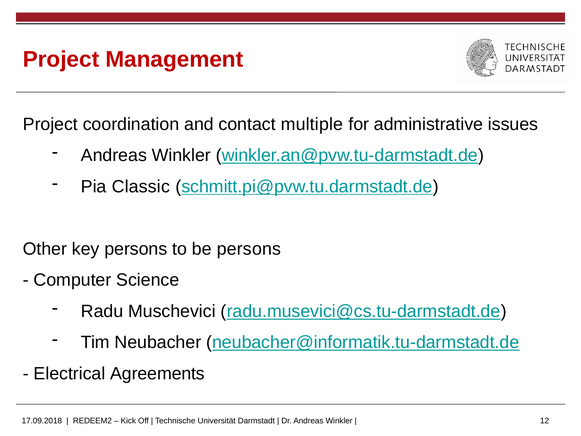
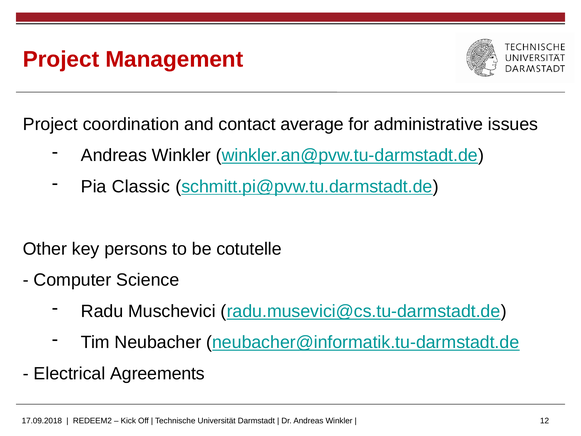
multiple: multiple -> average
be persons: persons -> cotutelle
